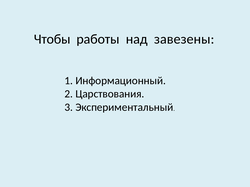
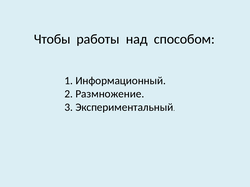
завезены: завезены -> способом
Царствования: Царствования -> Размножение
